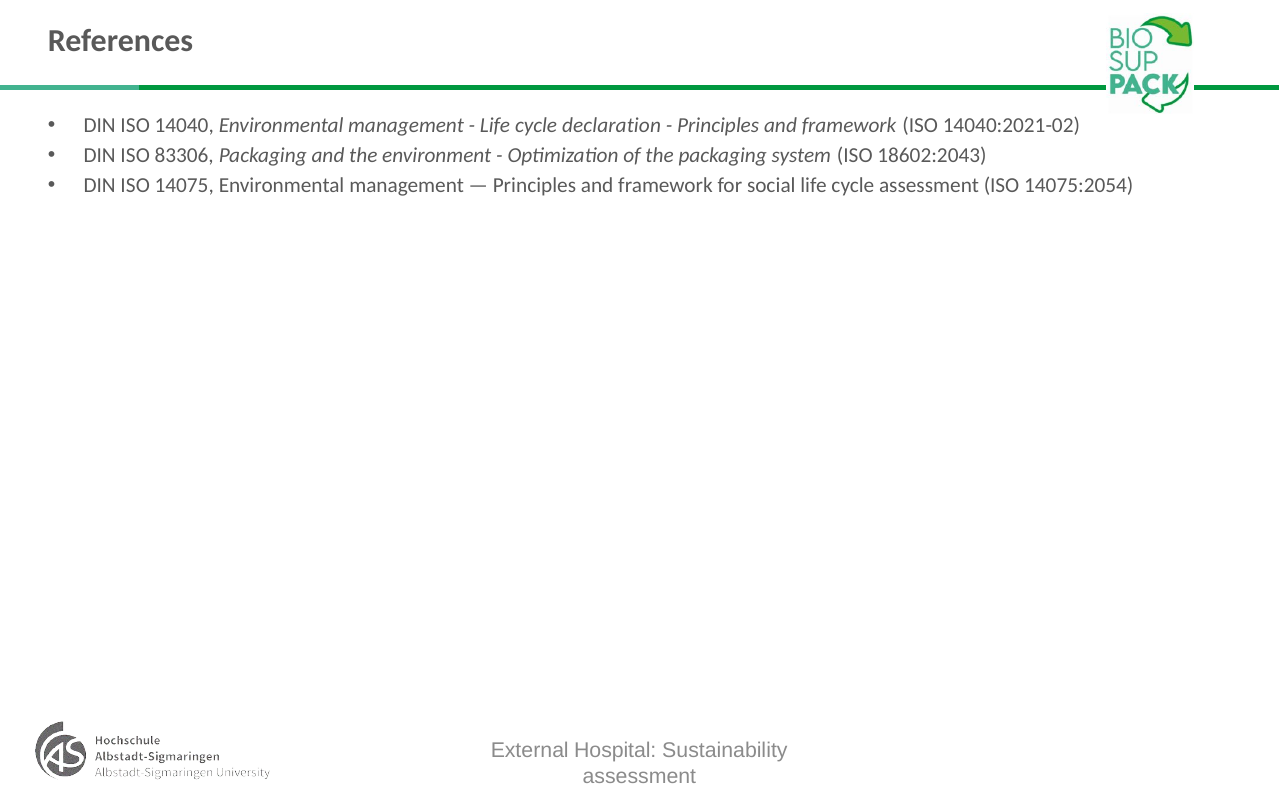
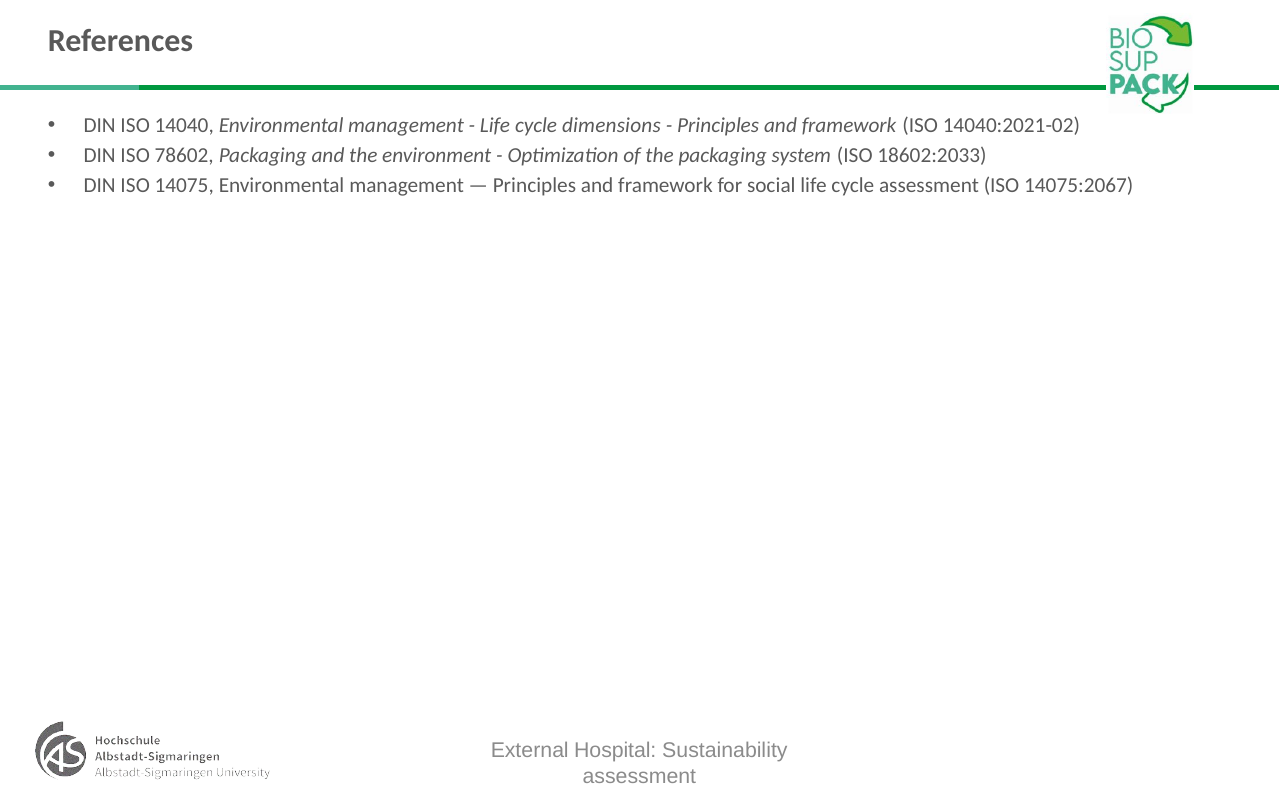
declaration: declaration -> dimensions
83306: 83306 -> 78602
18602:2043: 18602:2043 -> 18602:2033
14075:2054: 14075:2054 -> 14075:2067
